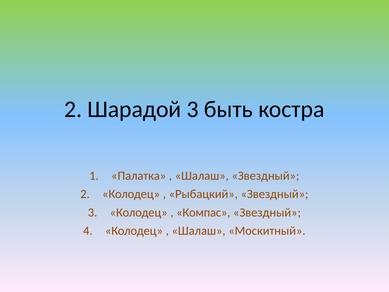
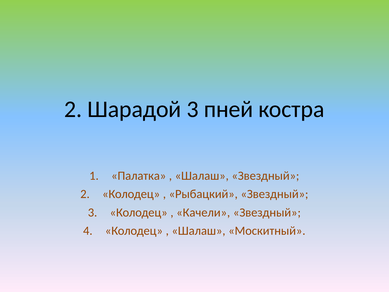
быть: быть -> пней
Компас: Компас -> Качели
